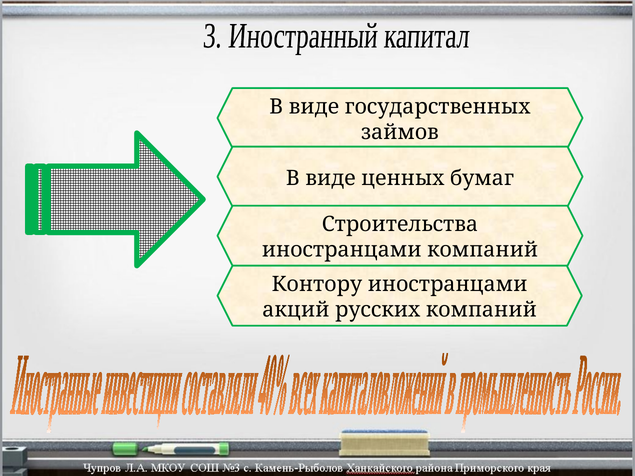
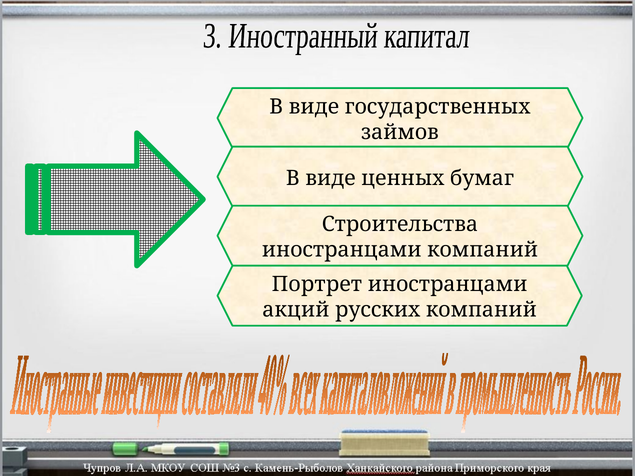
Контору: Контору -> Портрет
